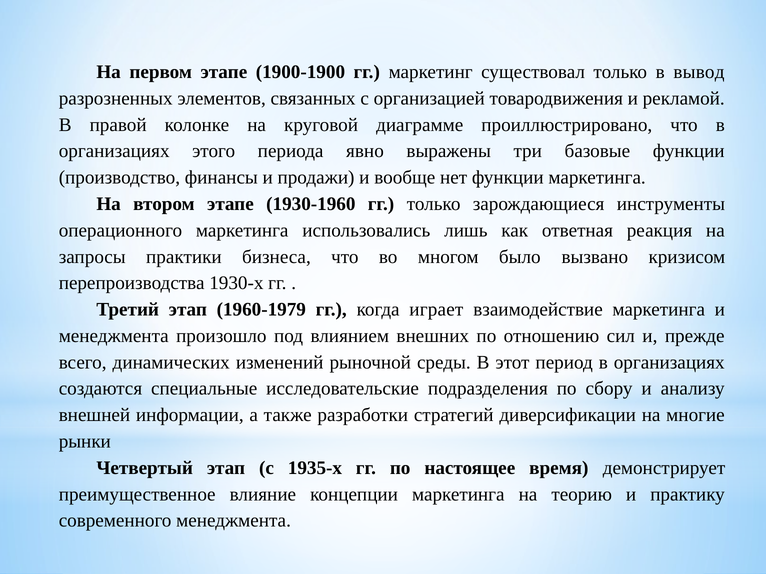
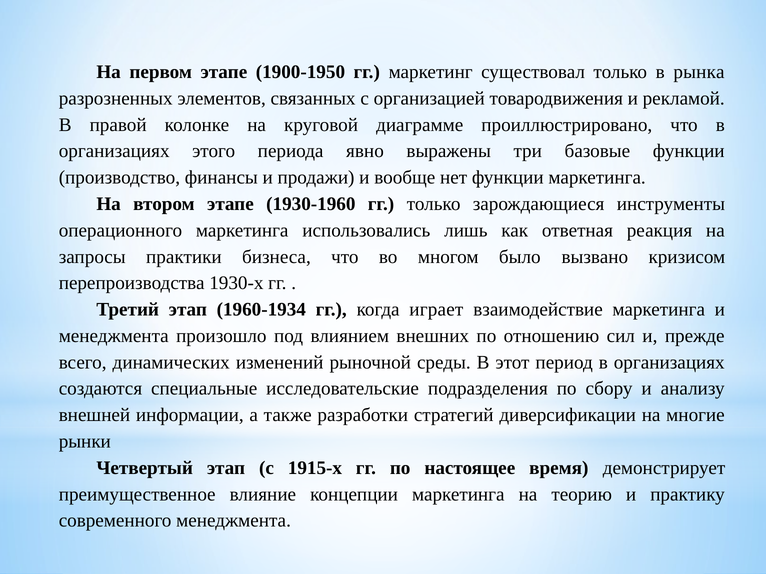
1900-1900: 1900-1900 -> 1900-1950
вывод: вывод -> рынка
1960-1979: 1960-1979 -> 1960-1934
1935-х: 1935-х -> 1915-х
